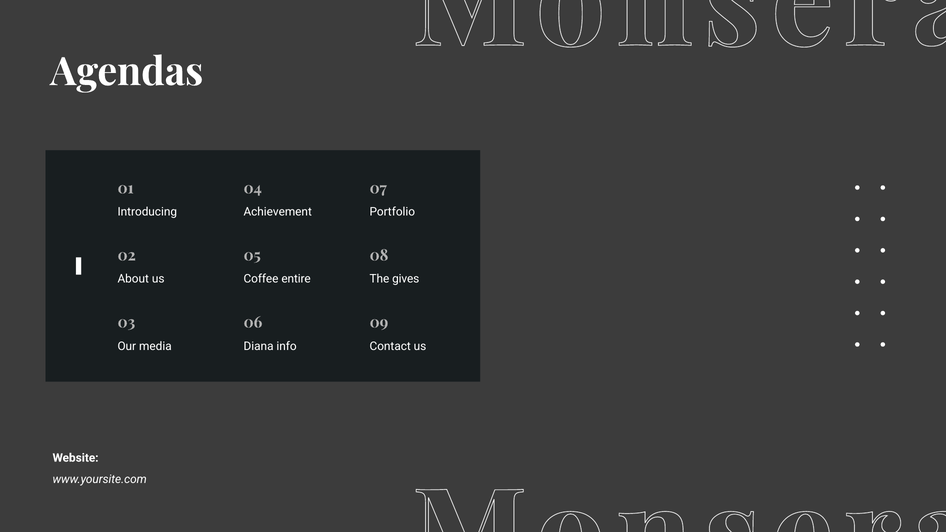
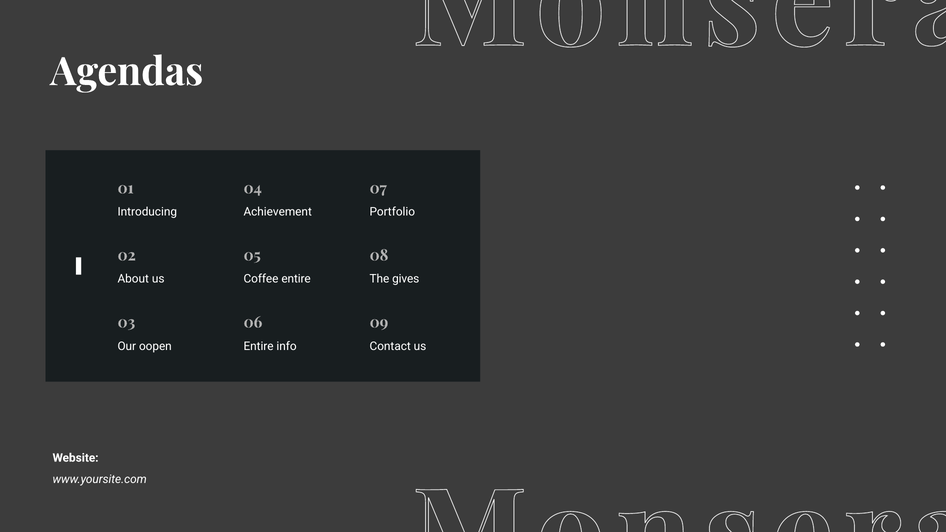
media: media -> oopen
Diana at (259, 346): Diana -> Entire
